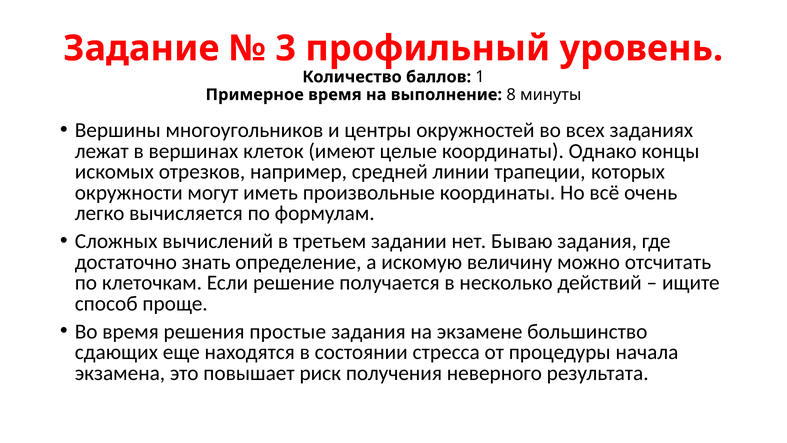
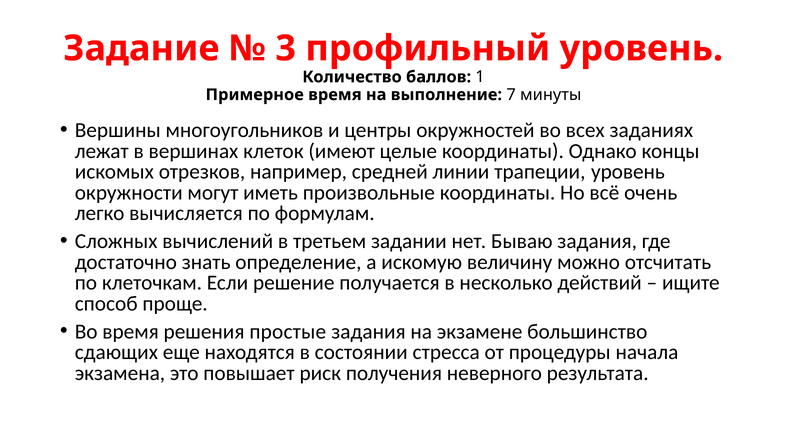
8: 8 -> 7
трапеции которых: которых -> уровень
